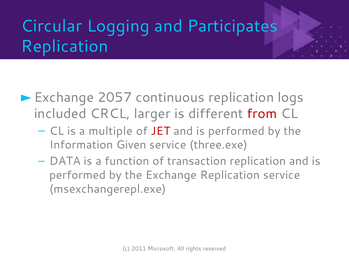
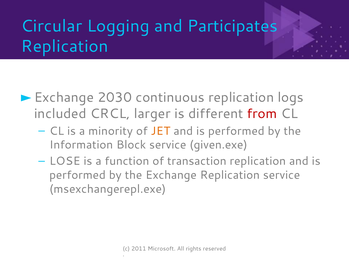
2057: 2057 -> 2030
multiple: multiple -> minority
JET colour: red -> orange
Given: Given -> Block
three.exe: three.exe -> given.exe
DATA: DATA -> LOSE
